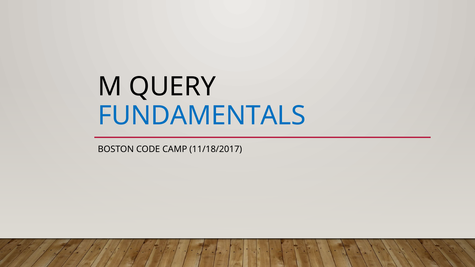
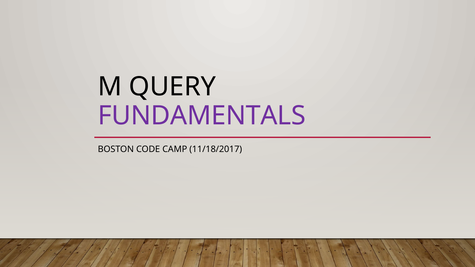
FUNDAMENTALS colour: blue -> purple
